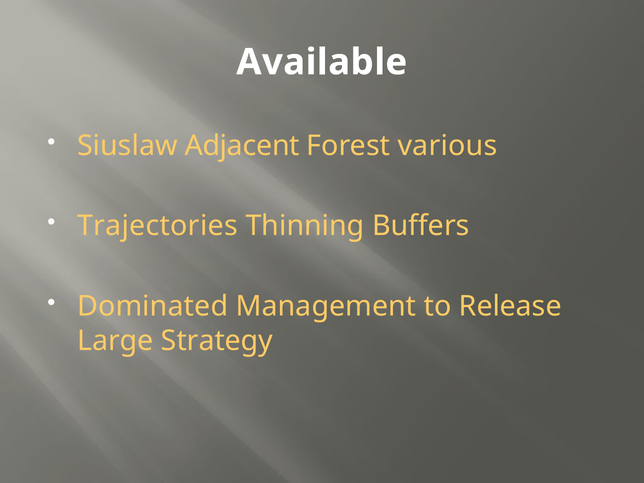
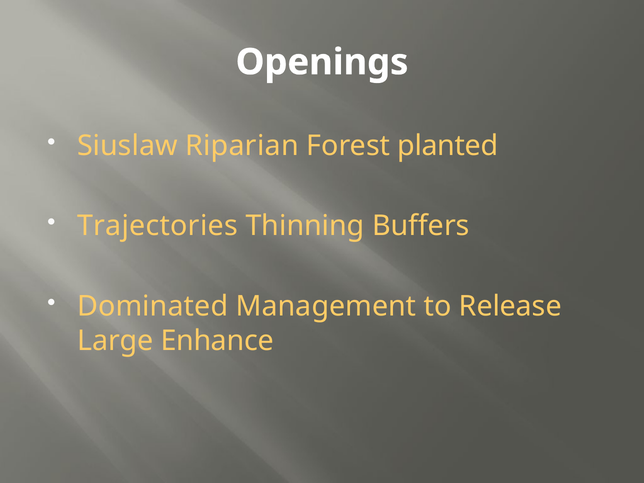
Available: Available -> Openings
Adjacent: Adjacent -> Riparian
various: various -> planted
Strategy: Strategy -> Enhance
